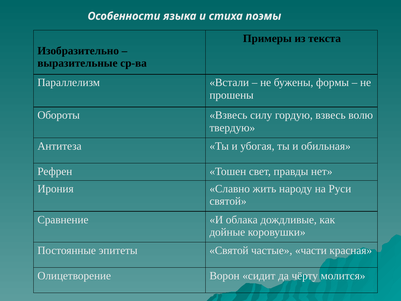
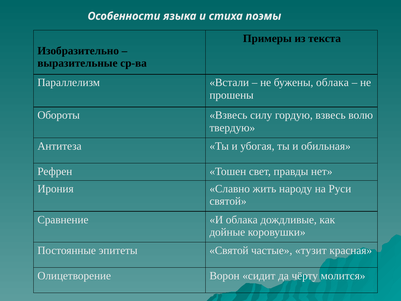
бужены формы: формы -> облака
части: части -> тузит
